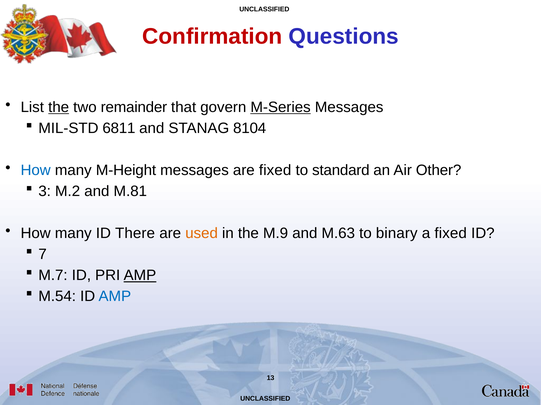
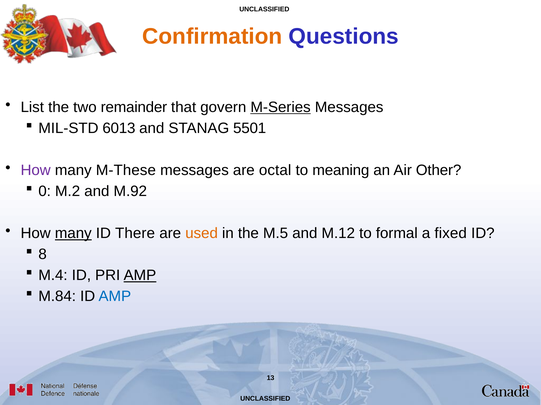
Confirmation colour: red -> orange
the at (59, 107) underline: present -> none
6811: 6811 -> 6013
8104: 8104 -> 5501
How at (36, 171) colour: blue -> purple
M-Height: M-Height -> M-These
are fixed: fixed -> octal
standard: standard -> meaning
3: 3 -> 0
M.81: M.81 -> M.92
many at (73, 234) underline: none -> present
M.9: M.9 -> M.5
M.63: M.63 -> M.12
binary: binary -> formal
7: 7 -> 8
M.7: M.7 -> M.4
M.54: M.54 -> M.84
